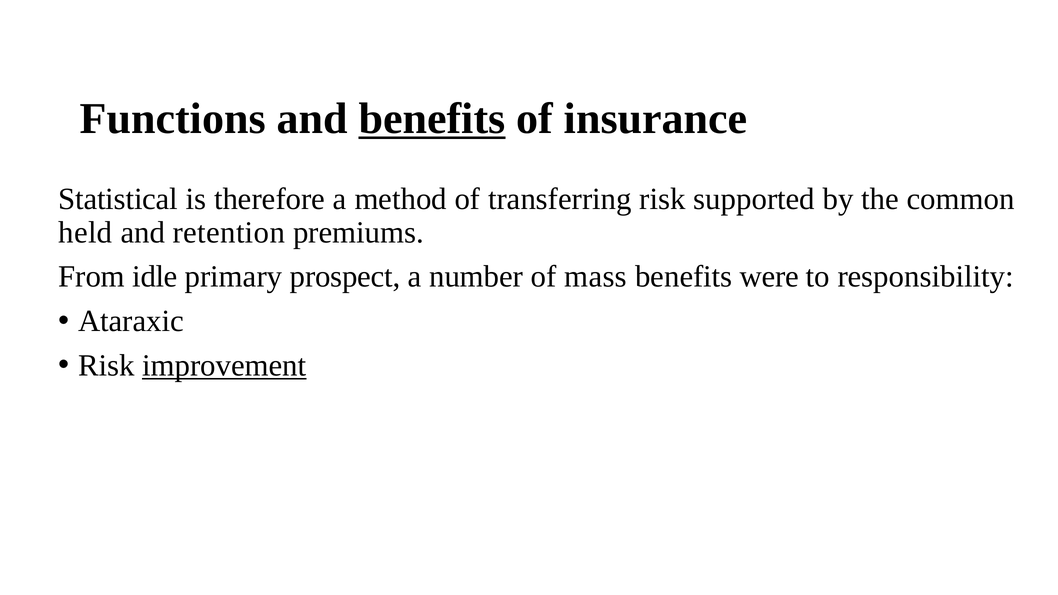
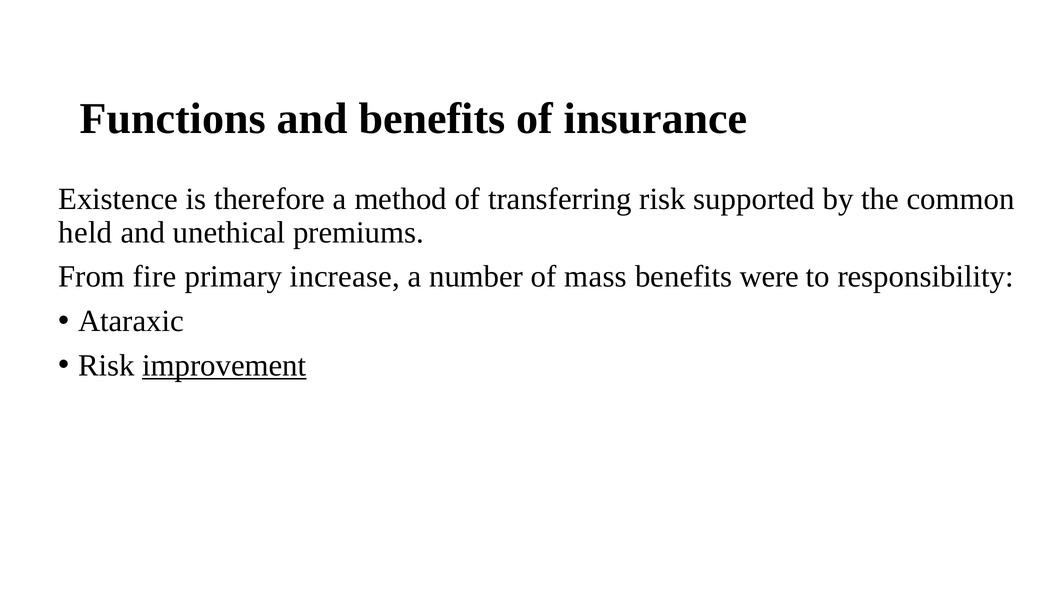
benefits at (432, 119) underline: present -> none
Statistical: Statistical -> Existence
retention: retention -> unethical
idle: idle -> fire
prospect: prospect -> increase
